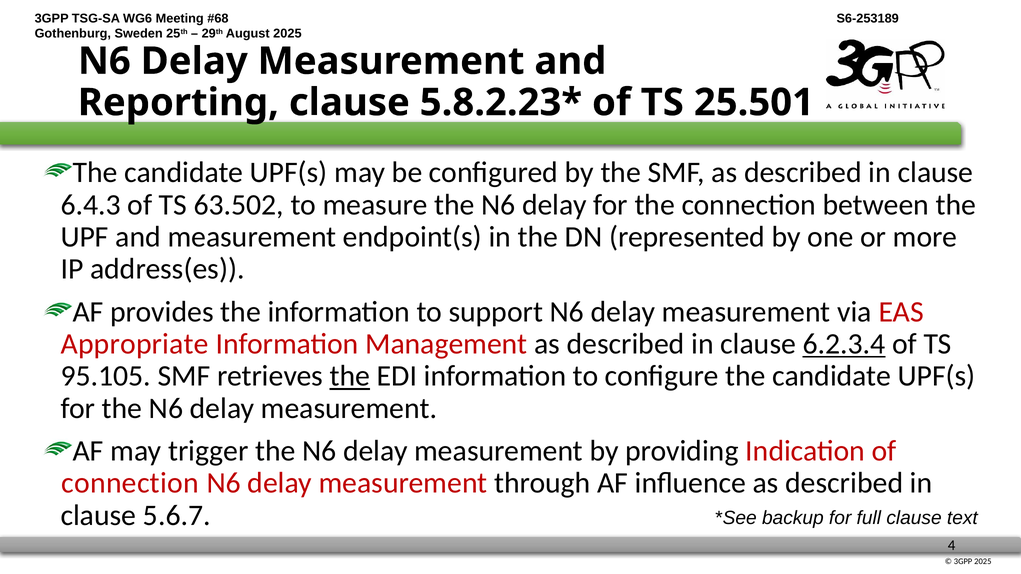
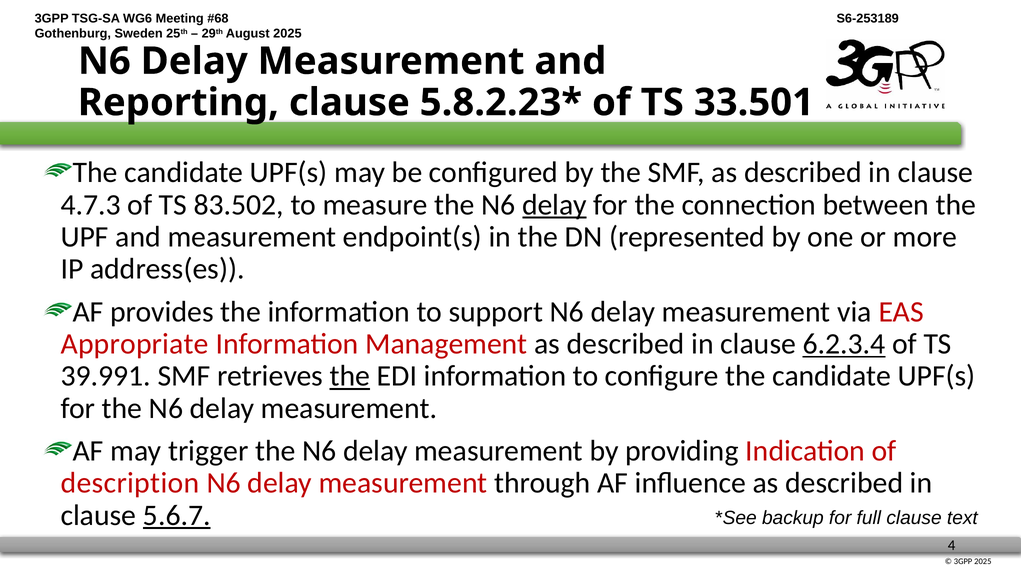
25.501: 25.501 -> 33.501
6.4.3: 6.4.3 -> 4.7.3
63.502: 63.502 -> 83.502
delay at (555, 205) underline: none -> present
95.105: 95.105 -> 39.991
connection at (130, 483): connection -> description
5.6.7 underline: none -> present
